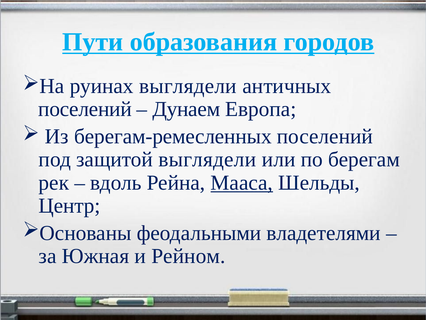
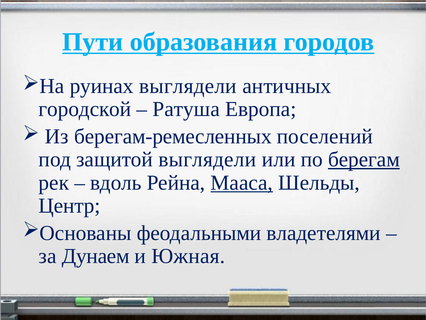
поселений at (85, 109): поселений -> городской
Дунаем: Дунаем -> Ратуша
берегам underline: none -> present
Южная: Южная -> Дунаем
Рейном: Рейном -> Южная
